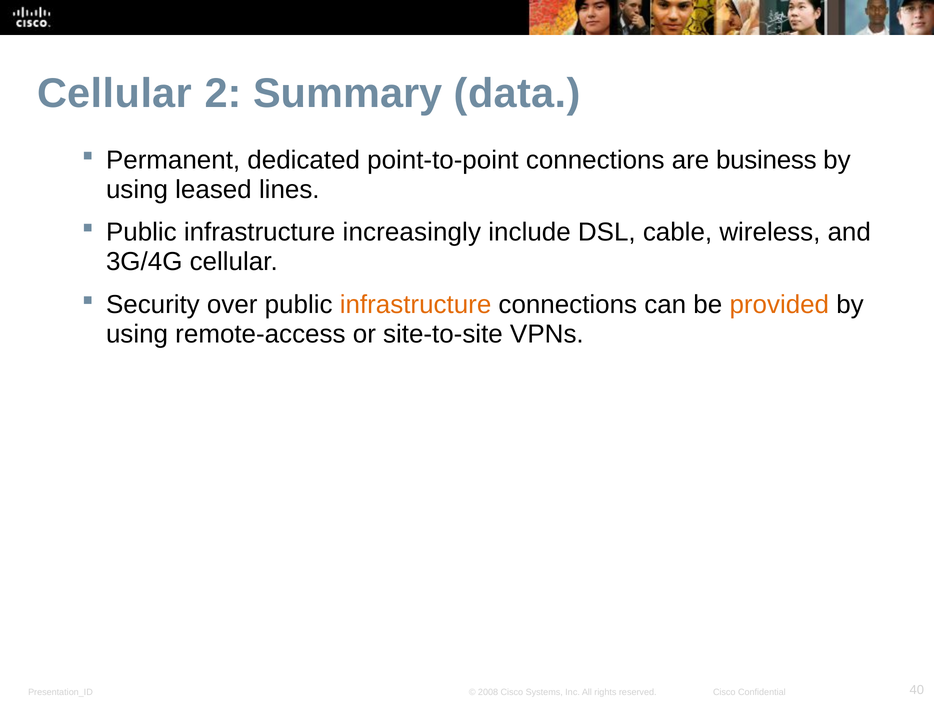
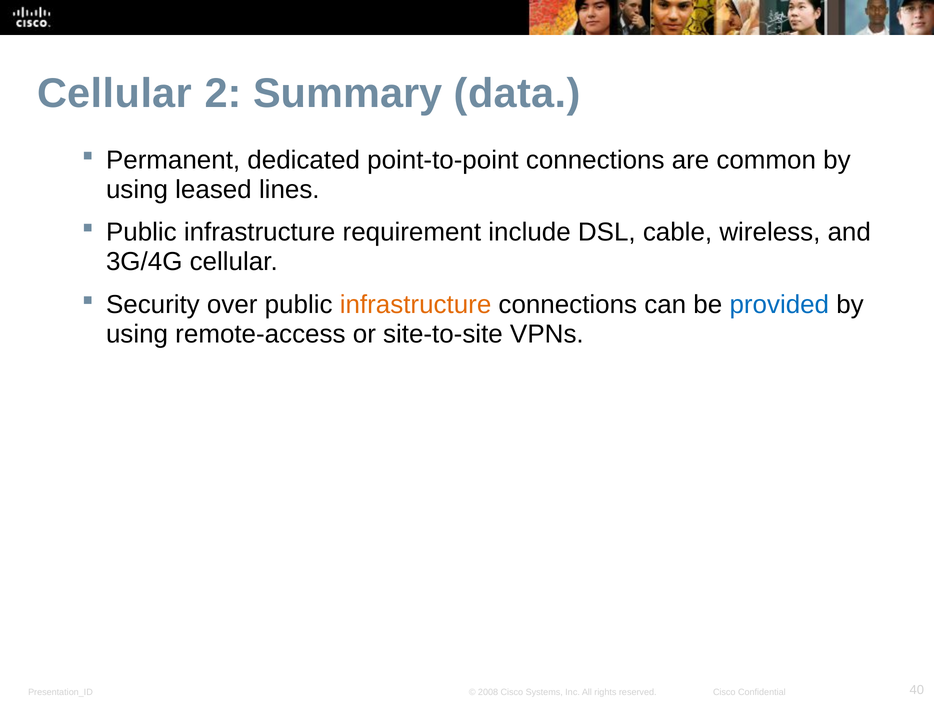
business: business -> common
increasingly: increasingly -> requirement
provided colour: orange -> blue
